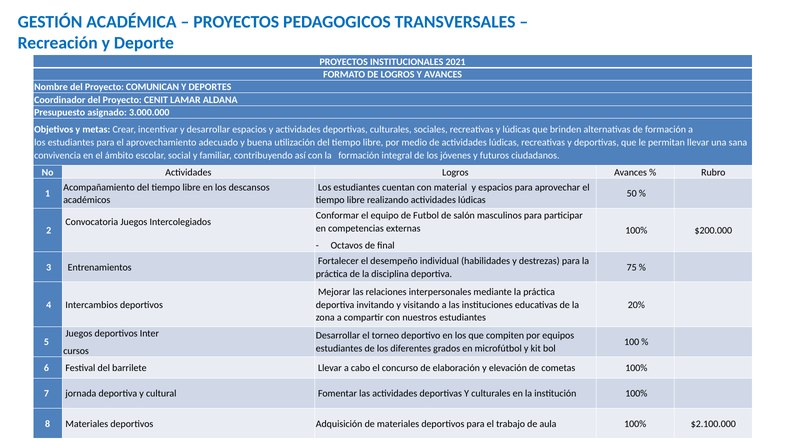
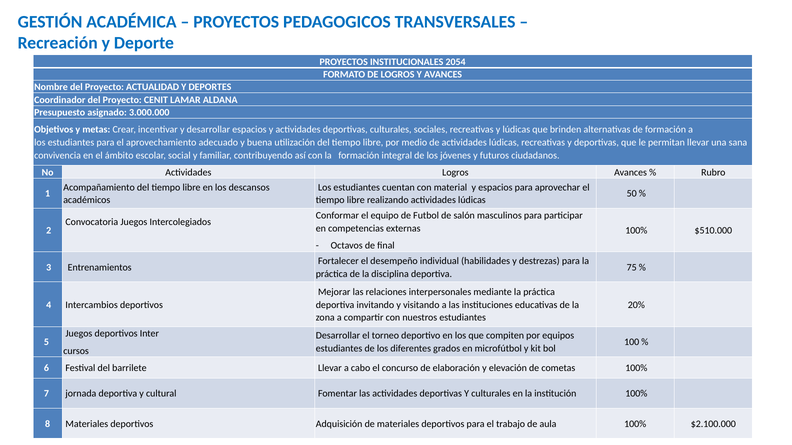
2021: 2021 -> 2054
COMUNICAN: COMUNICAN -> ACTUALIDAD
$200.000: $200.000 -> $510.000
